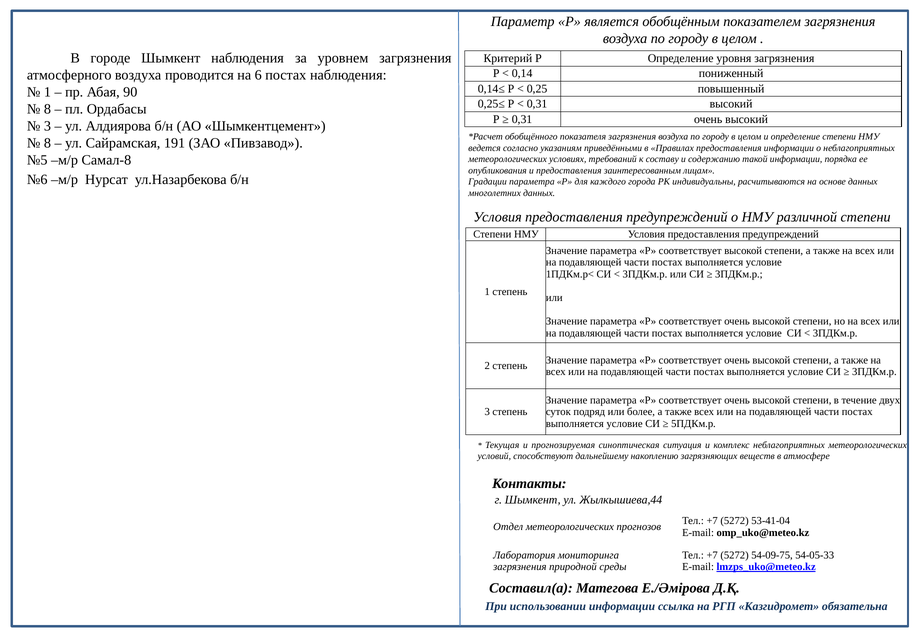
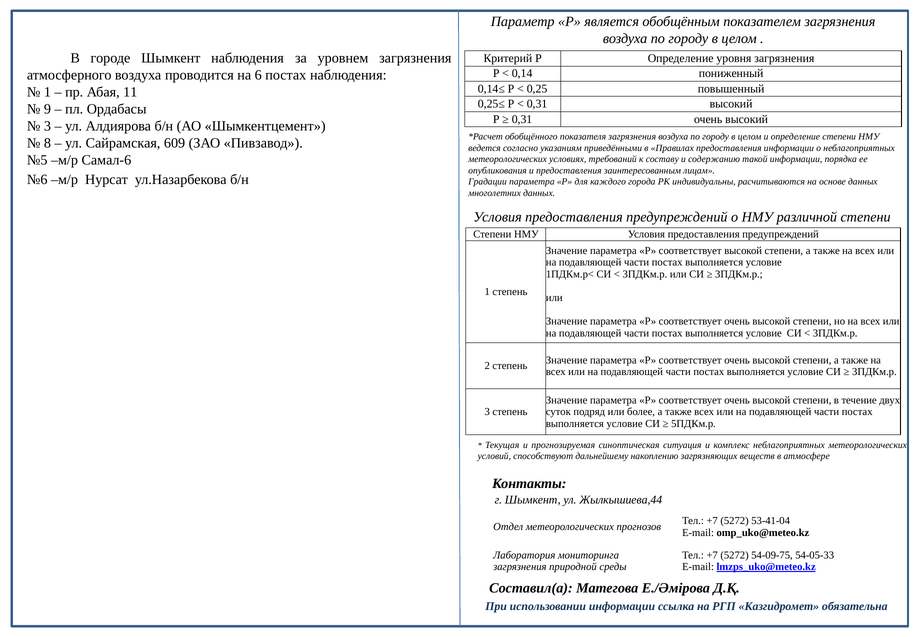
90: 90 -> 11
8 at (48, 109): 8 -> 9
191: 191 -> 609
Самал-8: Самал-8 -> Самал-6
